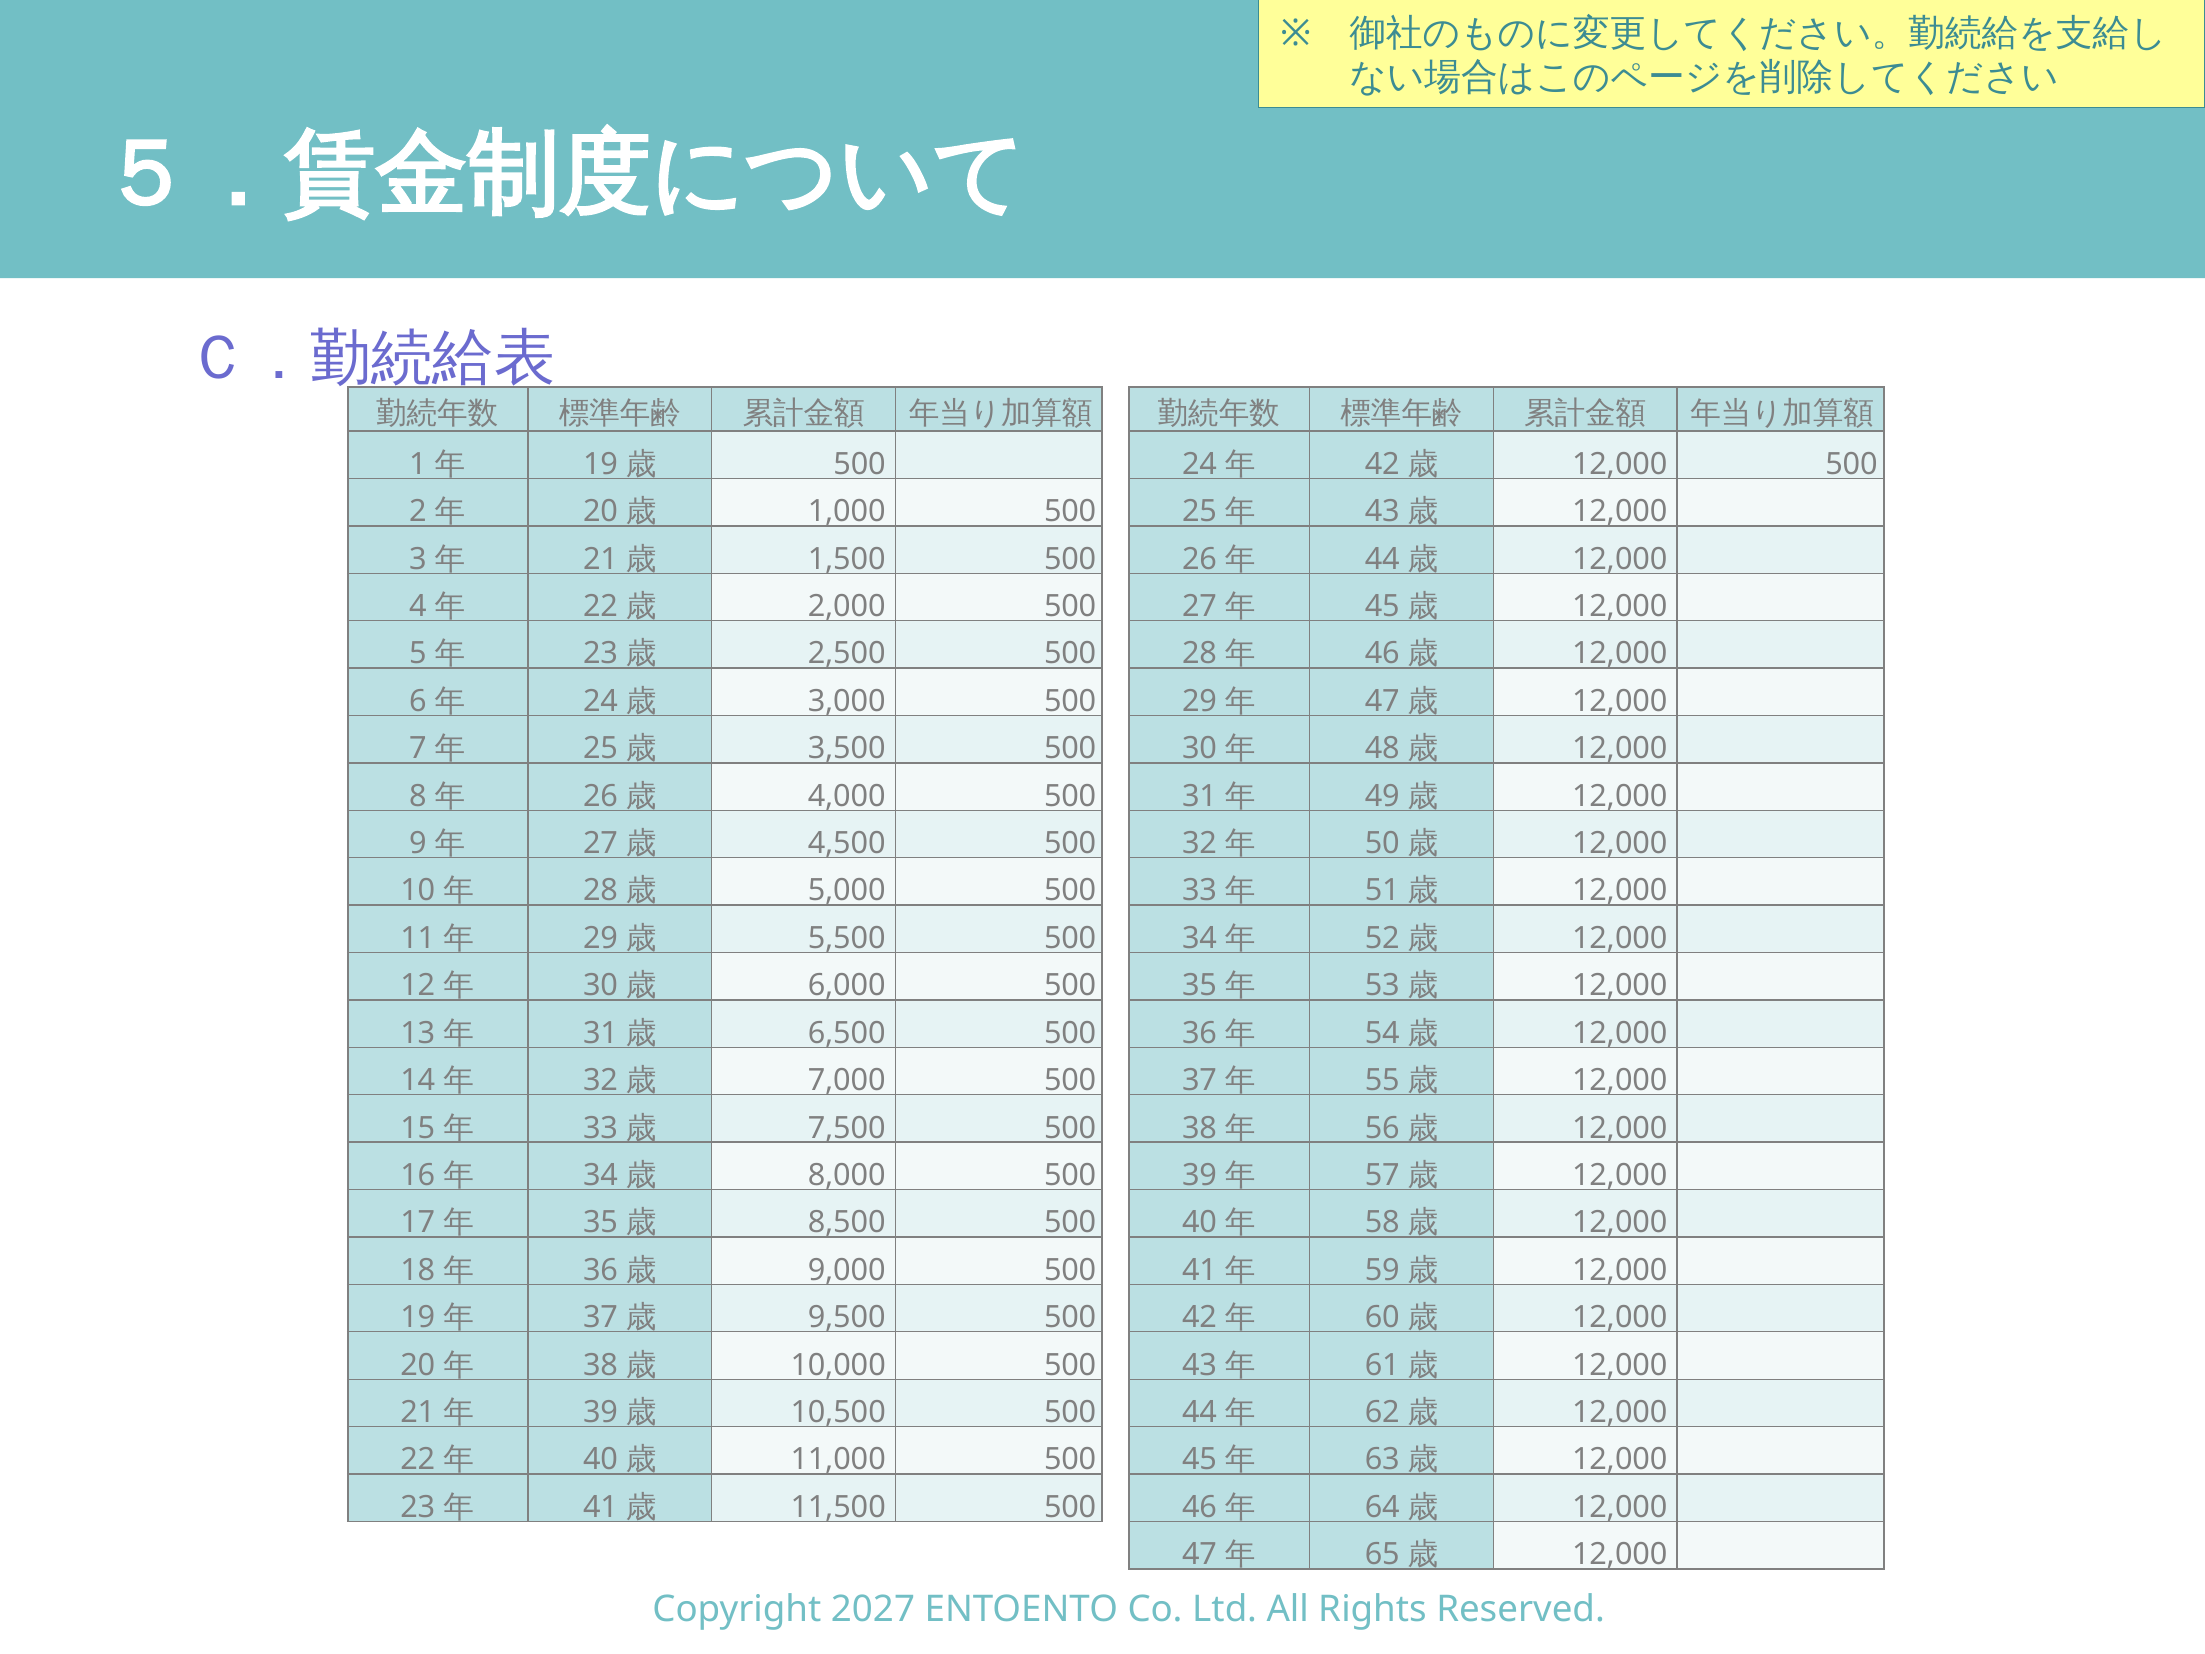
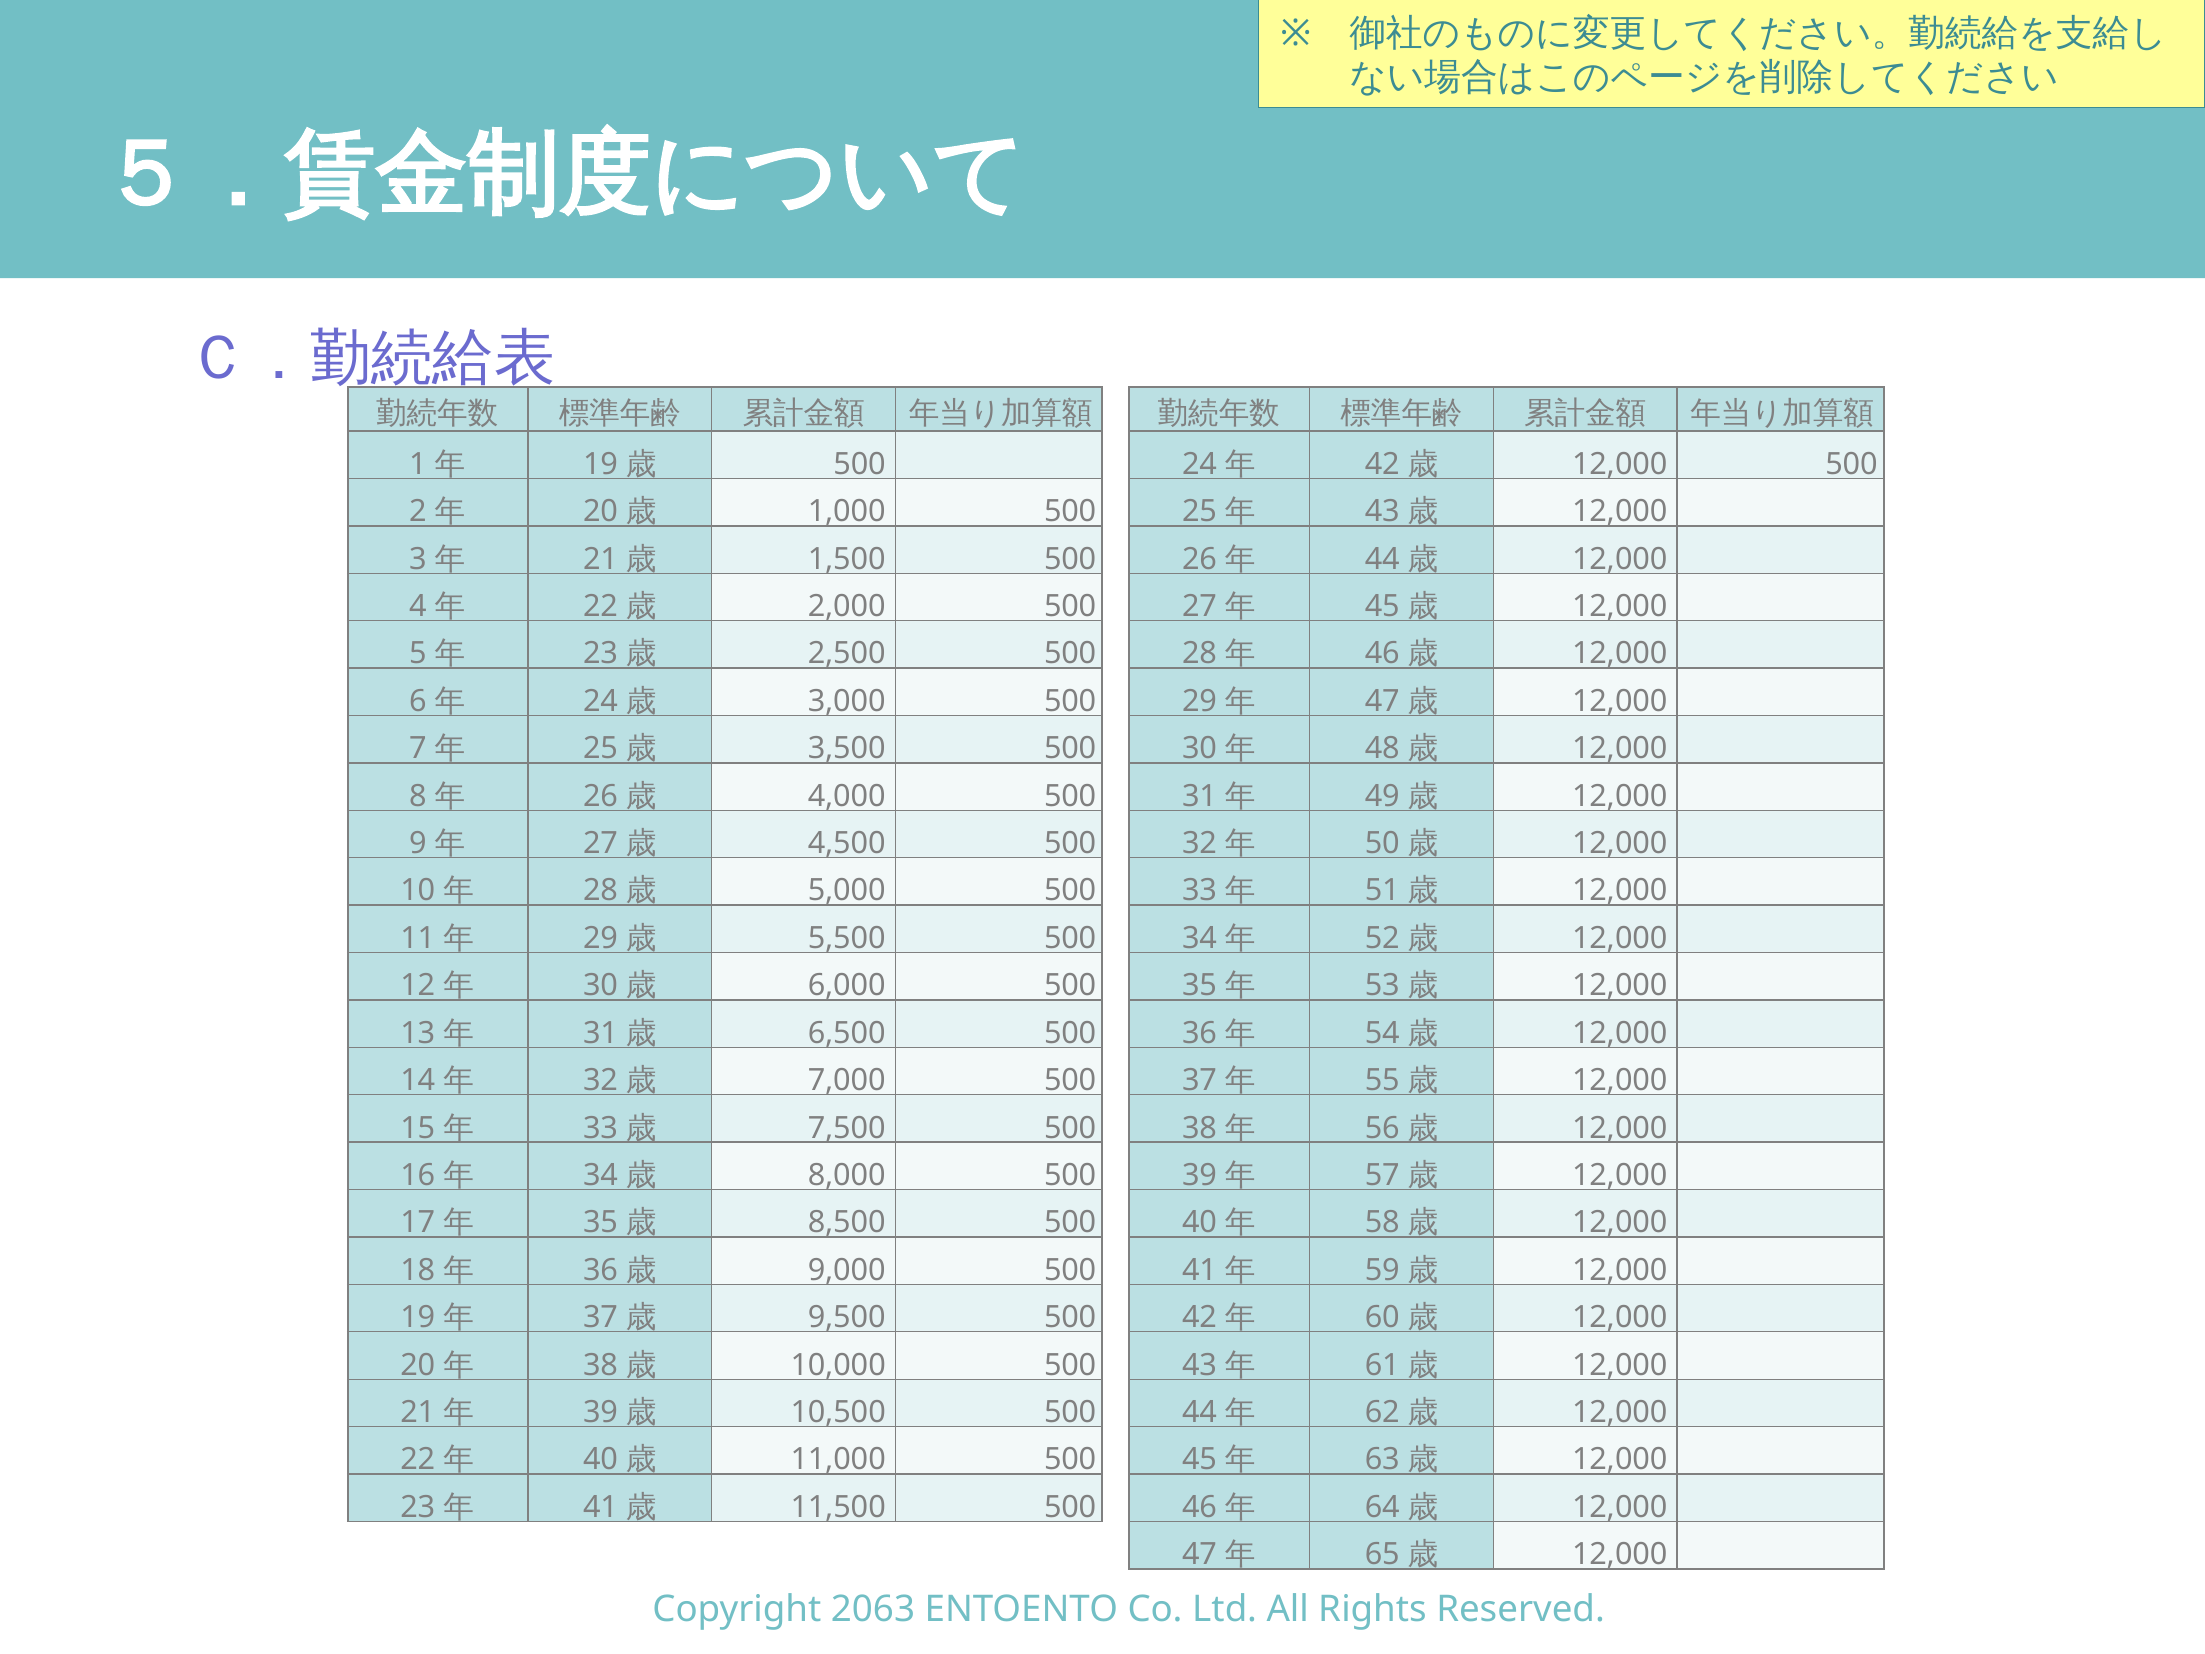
2027: 2027 -> 2063
